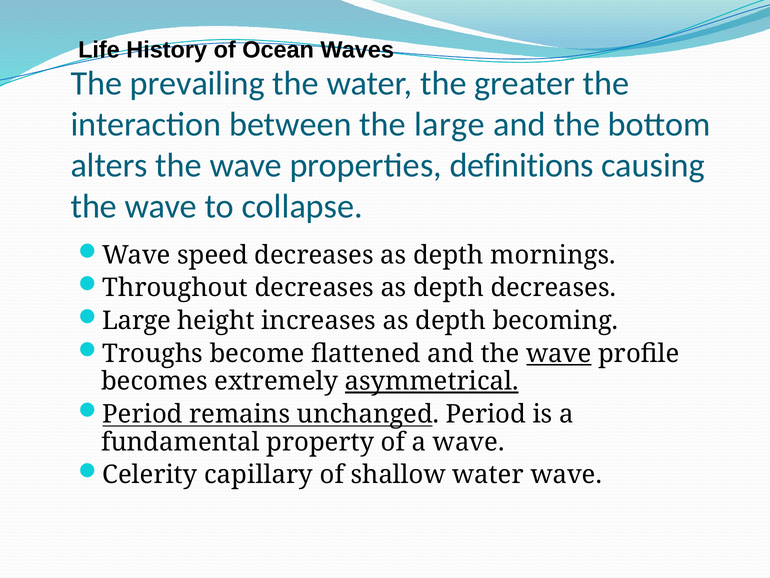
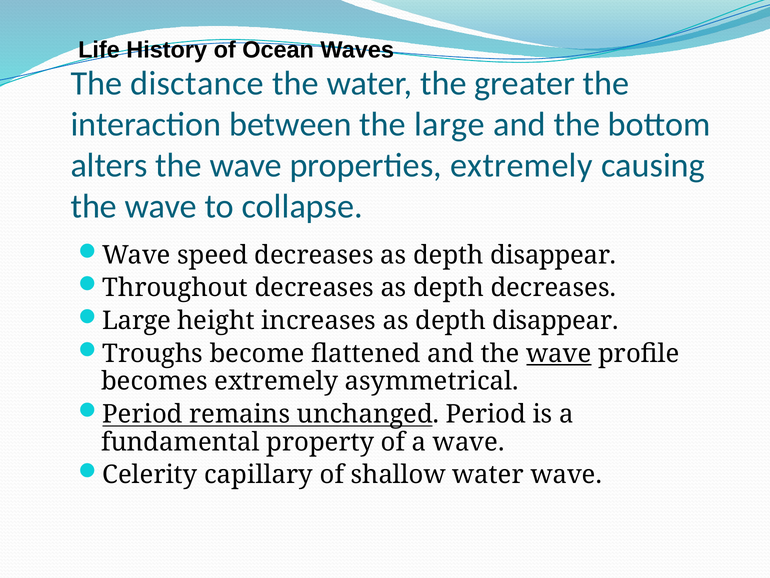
prevailing: prevailing -> disctance
properties definitions: definitions -> extremely
decreases as depth mornings: mornings -> disappear
increases as depth becoming: becoming -> disappear
asymmetrical underline: present -> none
